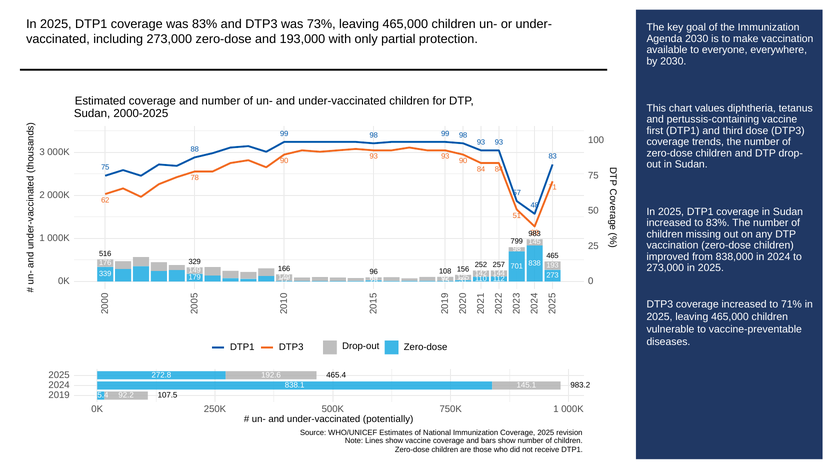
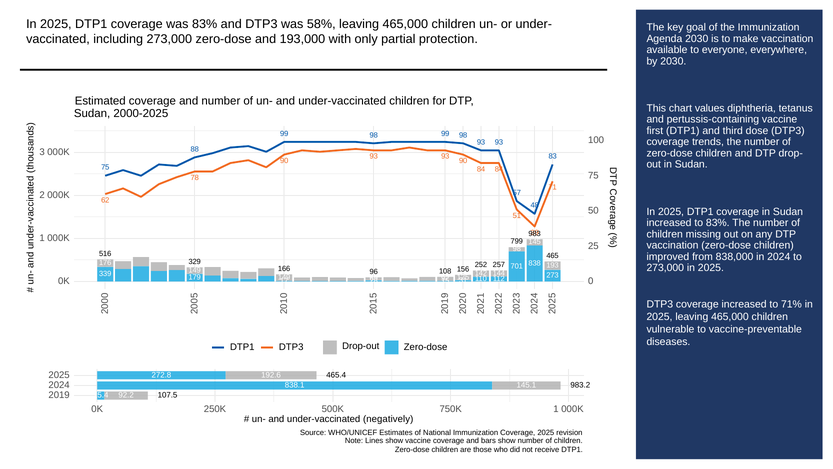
73%: 73% -> 58%
potentially: potentially -> negatively
